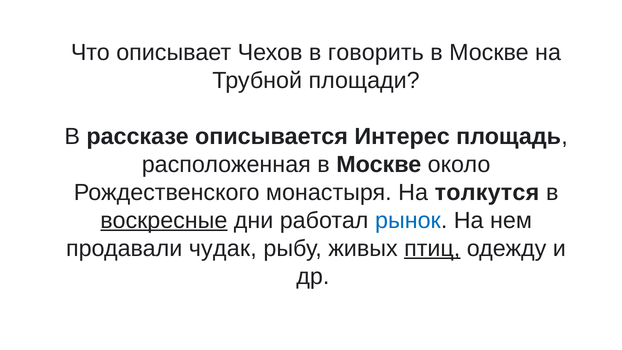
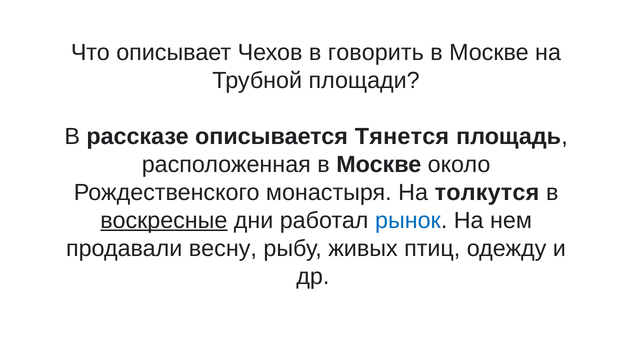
Интерес: Интерес -> Тянется
чудак: чудак -> весну
птиц underline: present -> none
